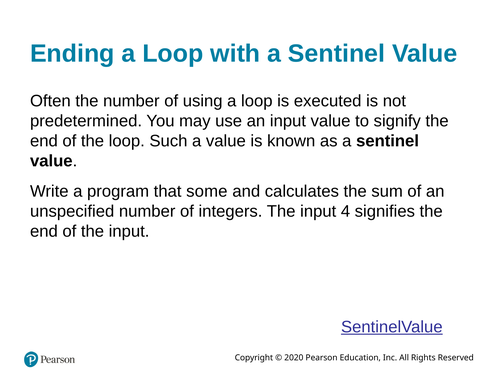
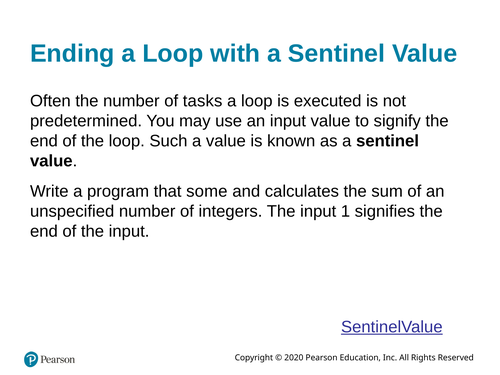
using: using -> tasks
4: 4 -> 1
